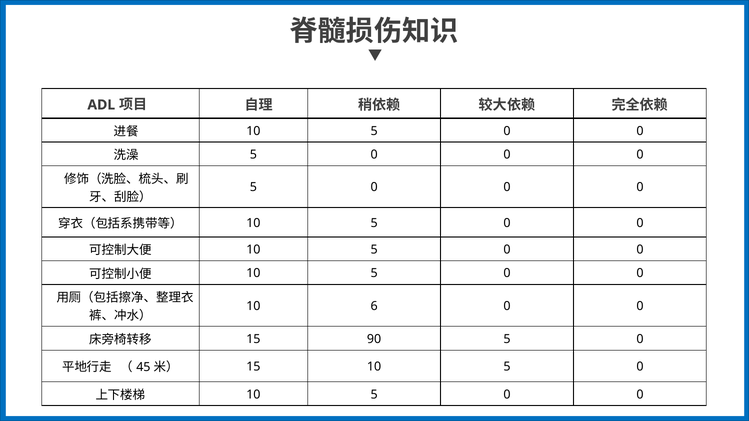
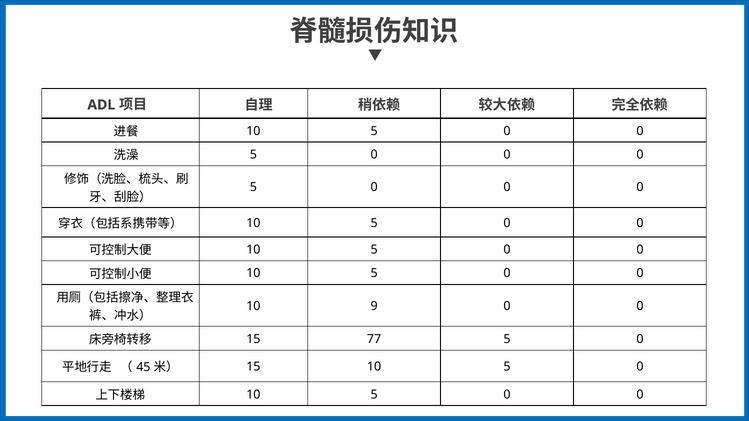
6: 6 -> 9
90: 90 -> 77
